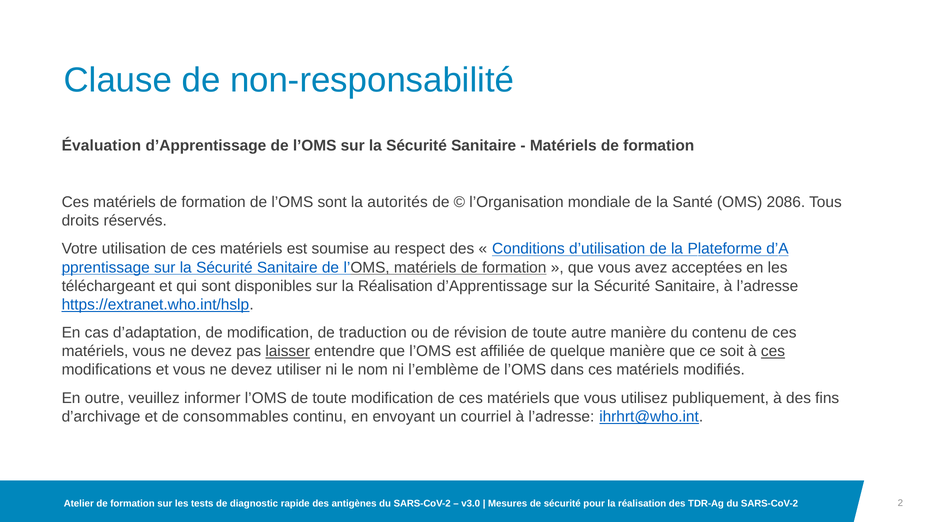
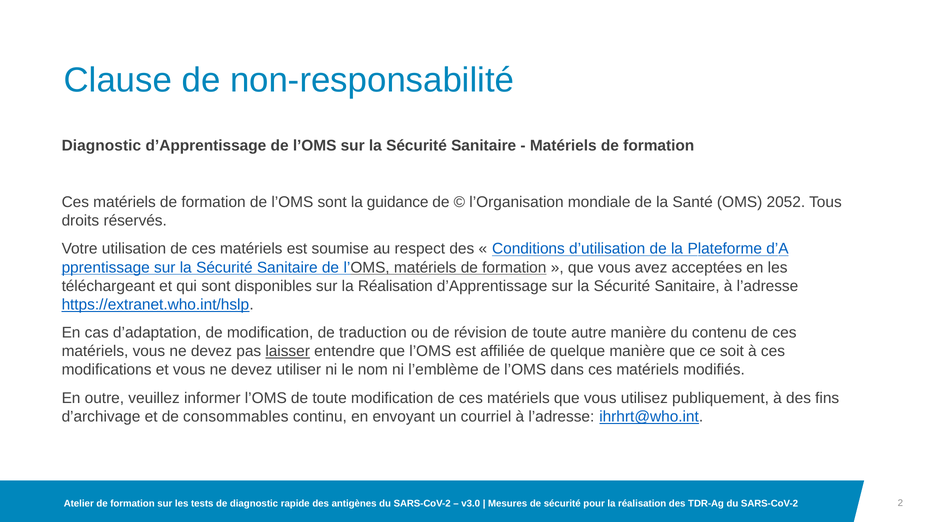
Évaluation at (101, 146): Évaluation -> Diagnostic
autorités: autorités -> guidance
2086: 2086 -> 2052
ces at (773, 351) underline: present -> none
